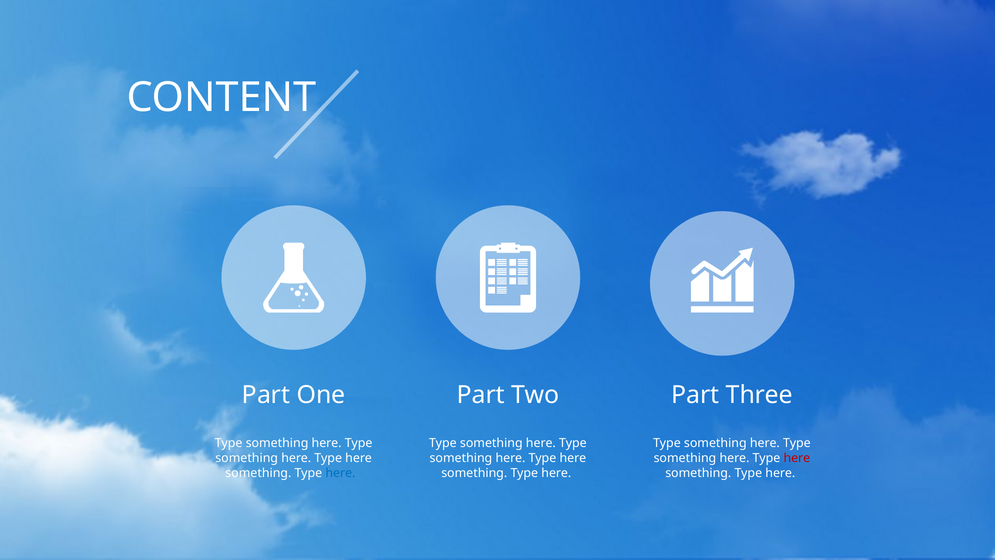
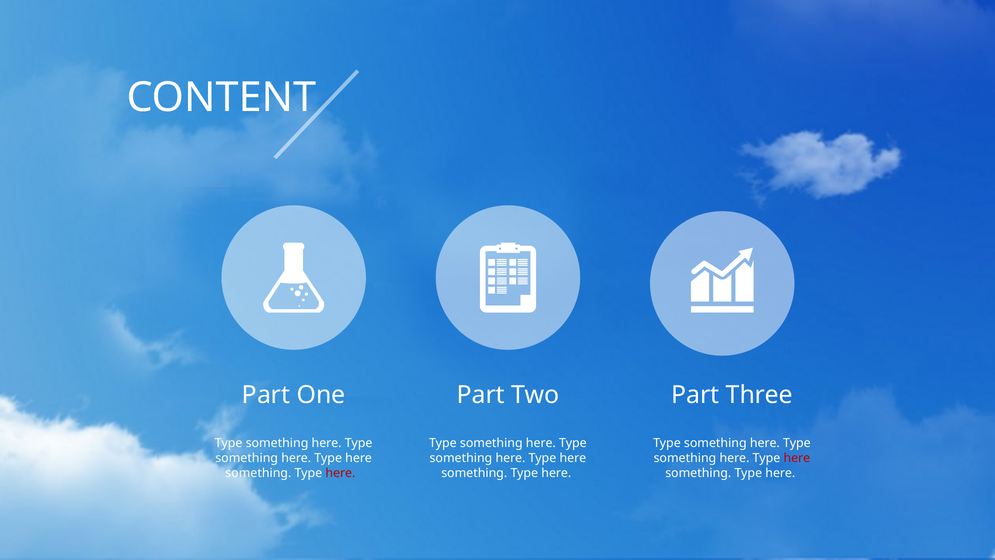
here at (340, 473) colour: blue -> red
